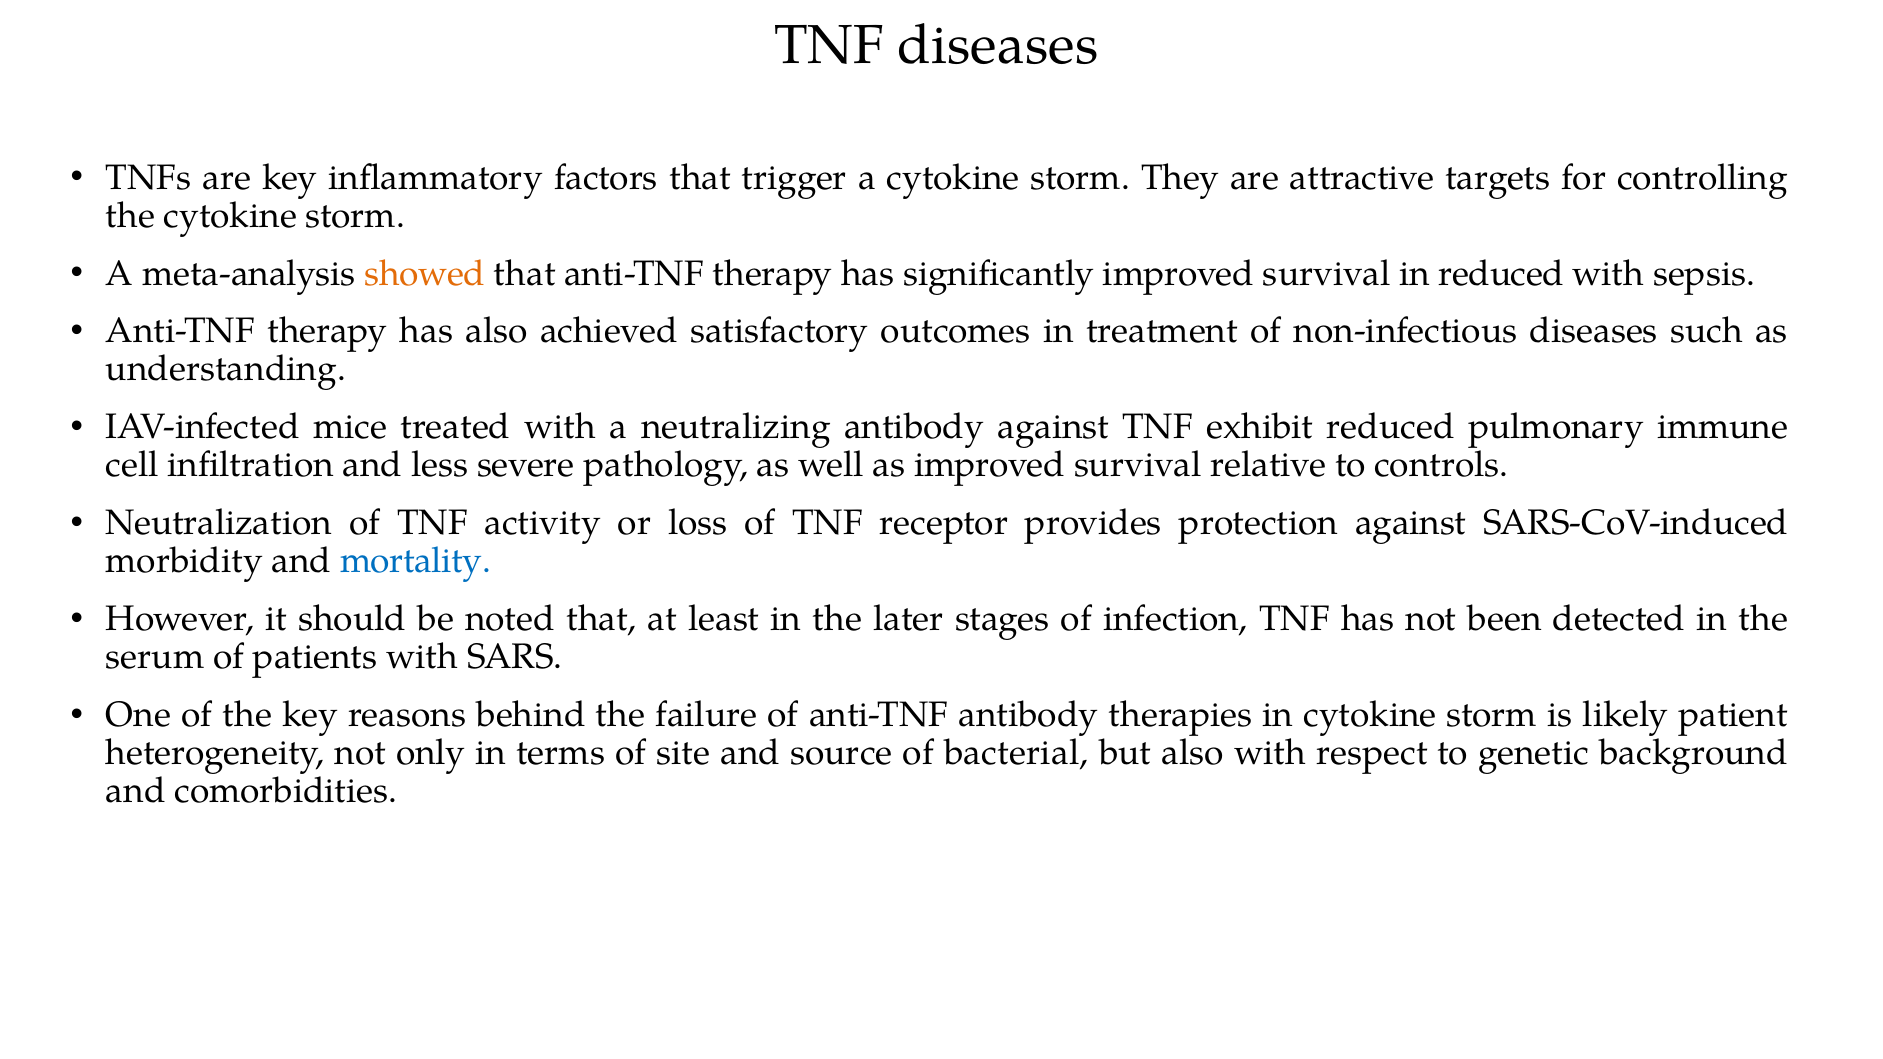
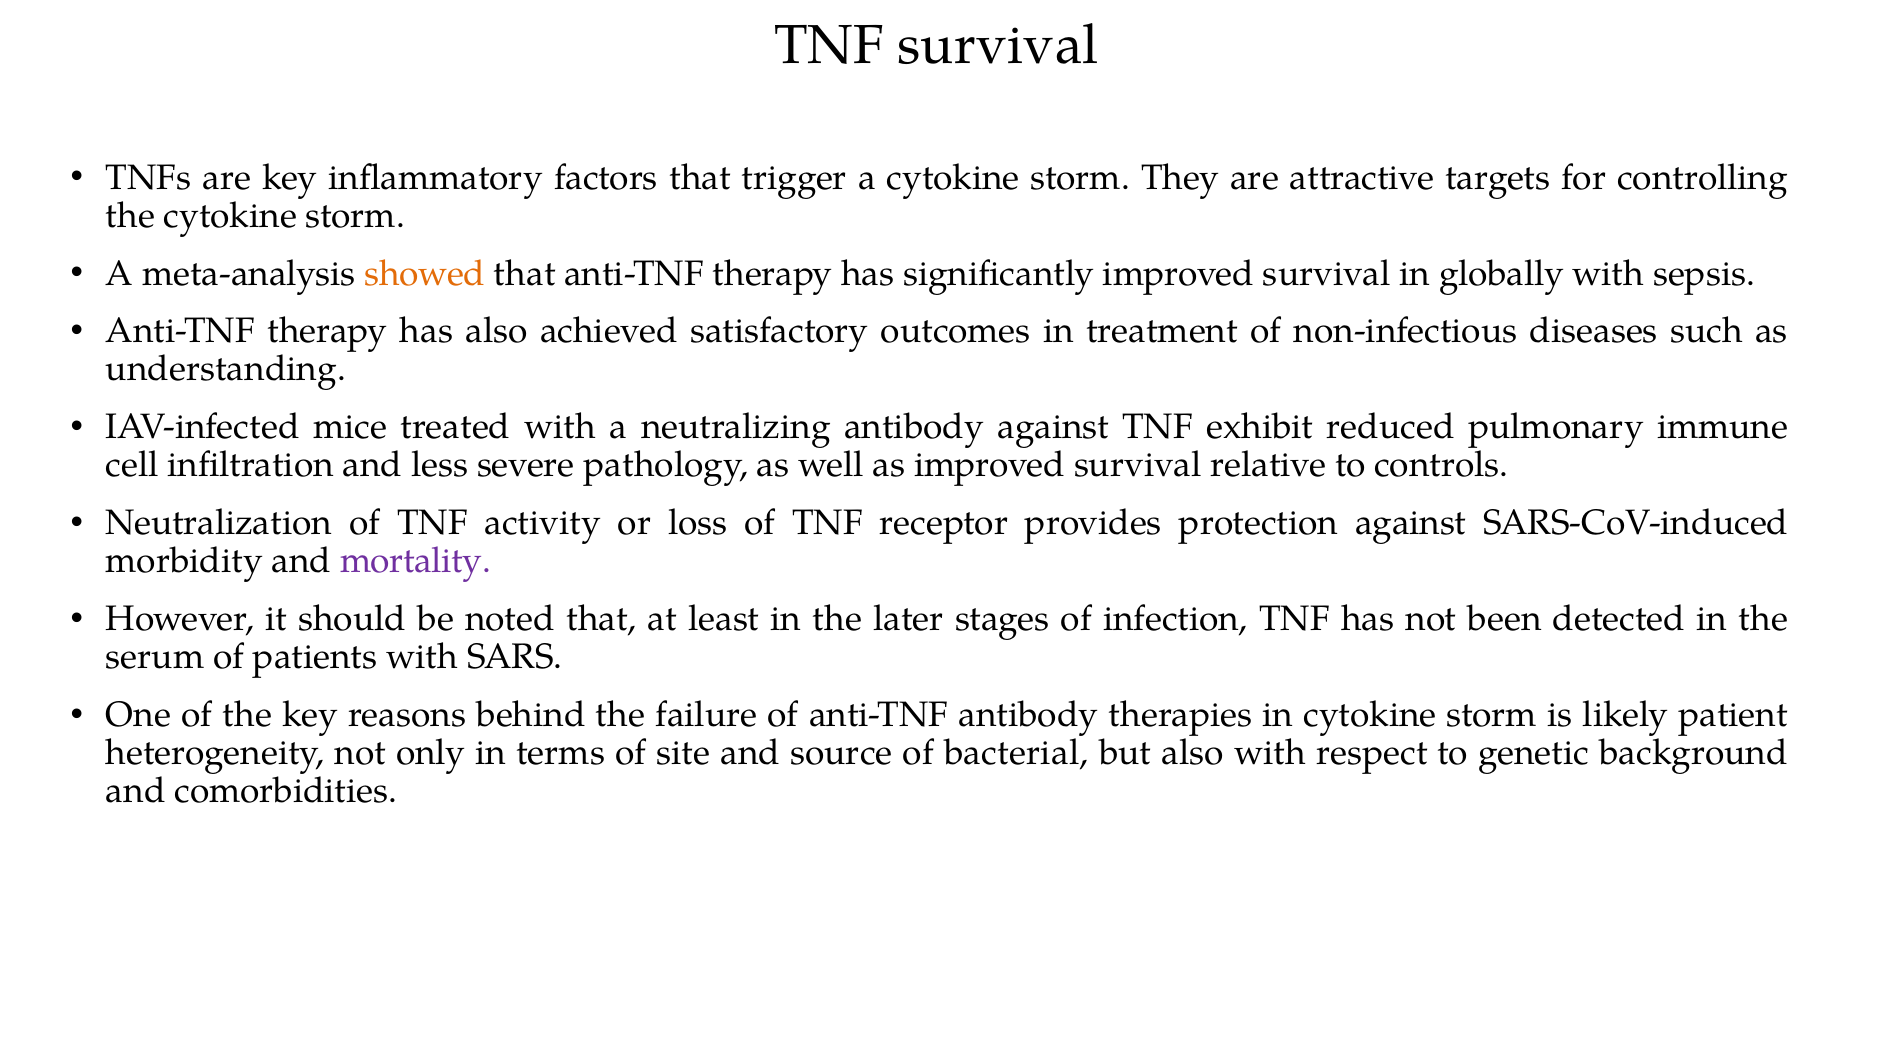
TNF diseases: diseases -> survival
in reduced: reduced -> globally
mortality colour: blue -> purple
